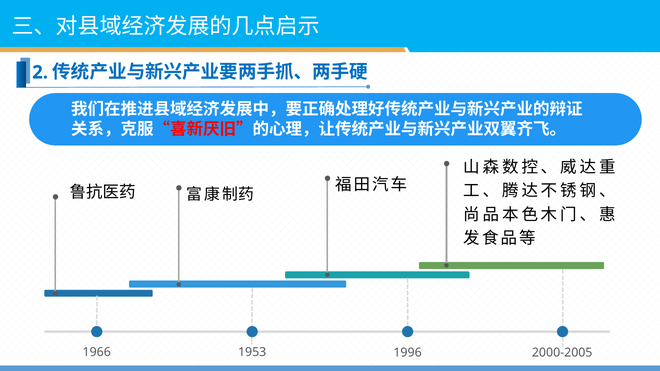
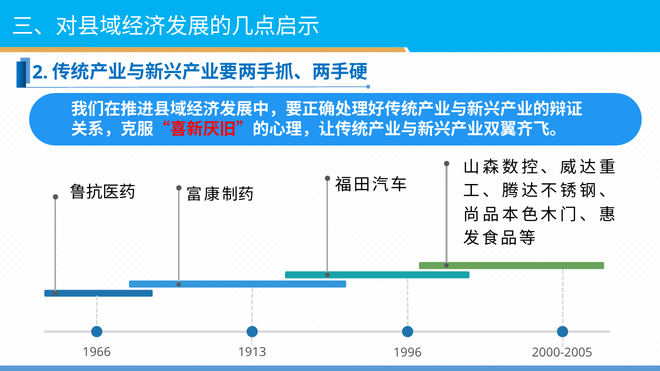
1953: 1953 -> 1913
